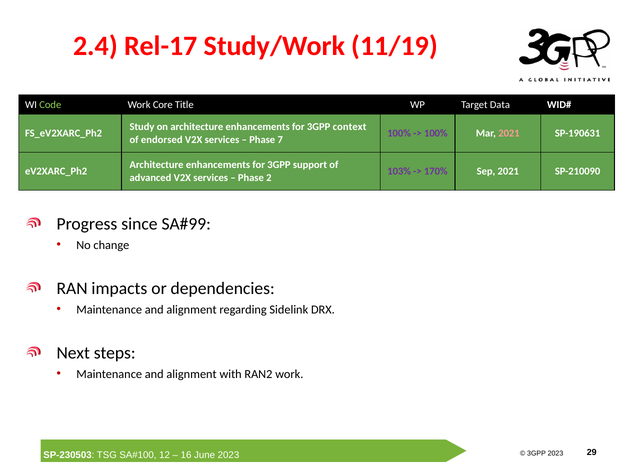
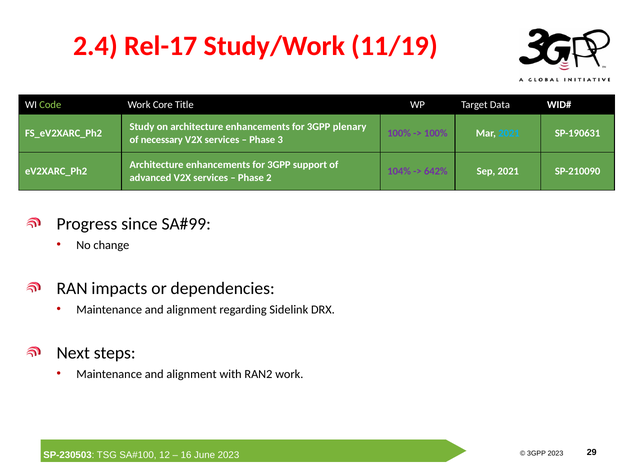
context: context -> plenary
2021 at (509, 133) colour: pink -> light blue
endorsed: endorsed -> necessary
7: 7 -> 3
103%: 103% -> 104%
170%: 170% -> 642%
